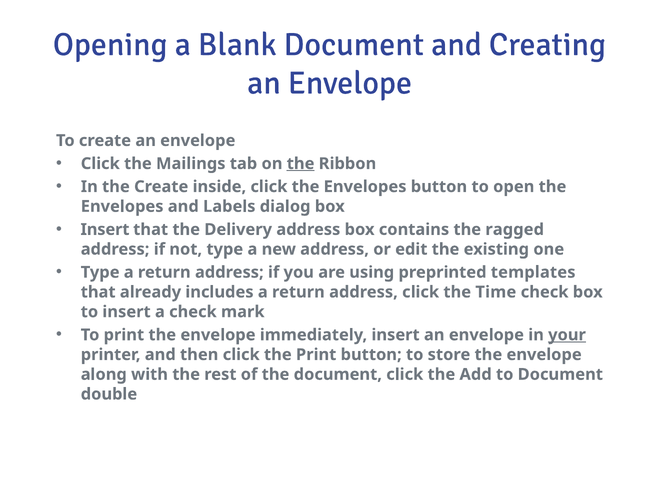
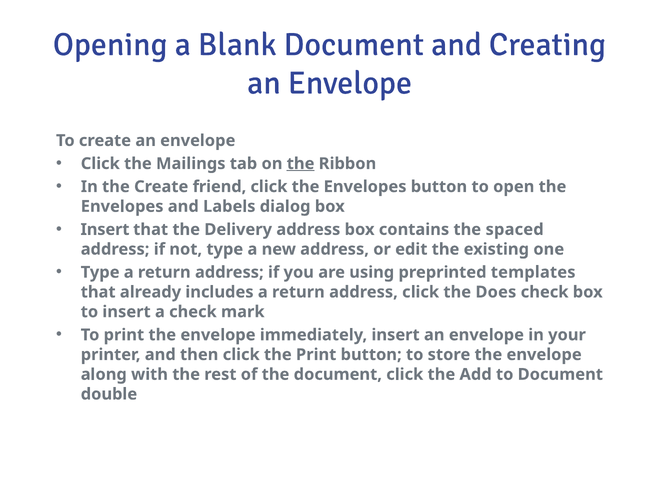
inside: inside -> friend
ragged: ragged -> spaced
Time: Time -> Does
your underline: present -> none
